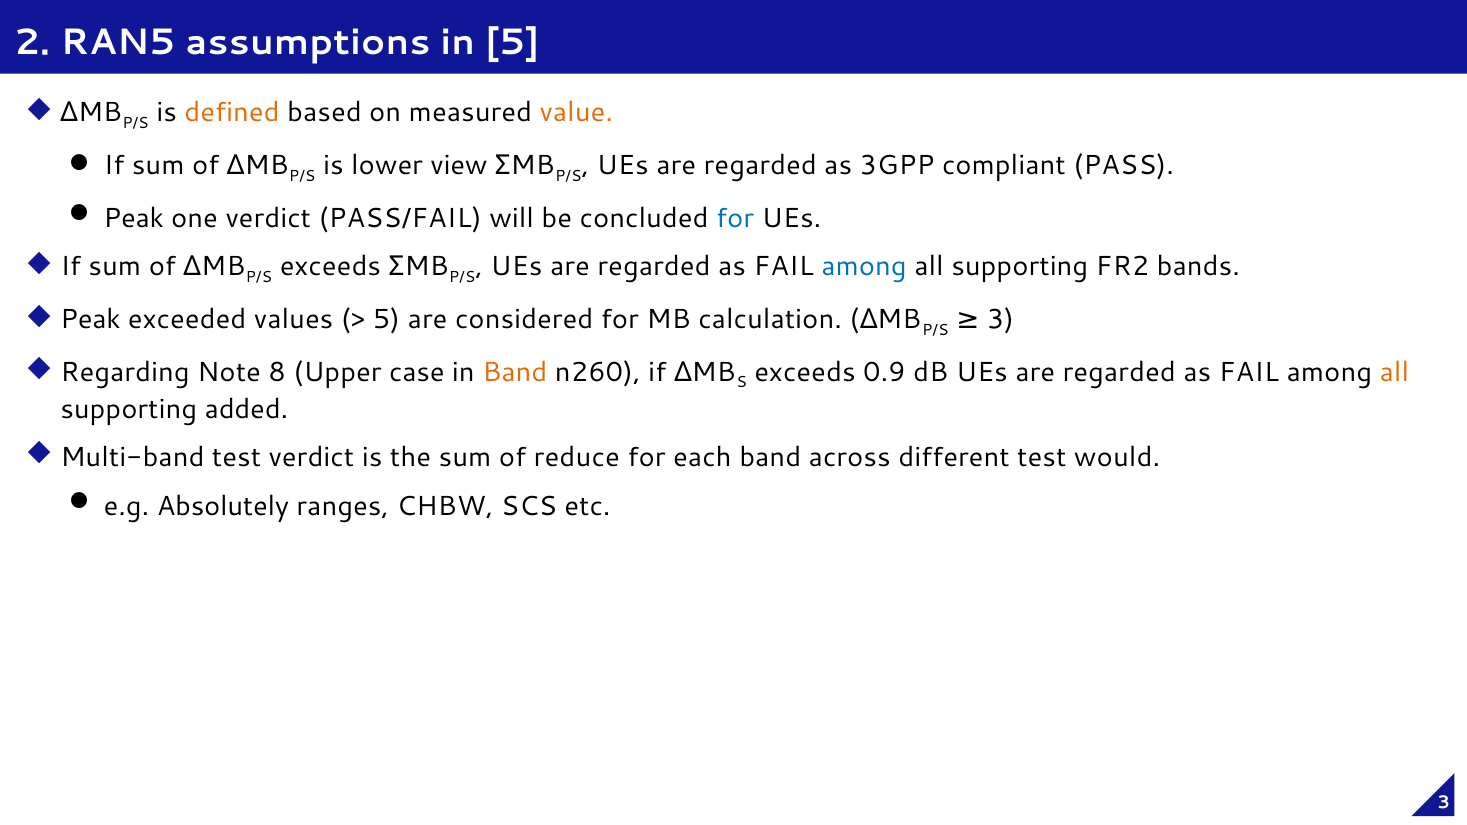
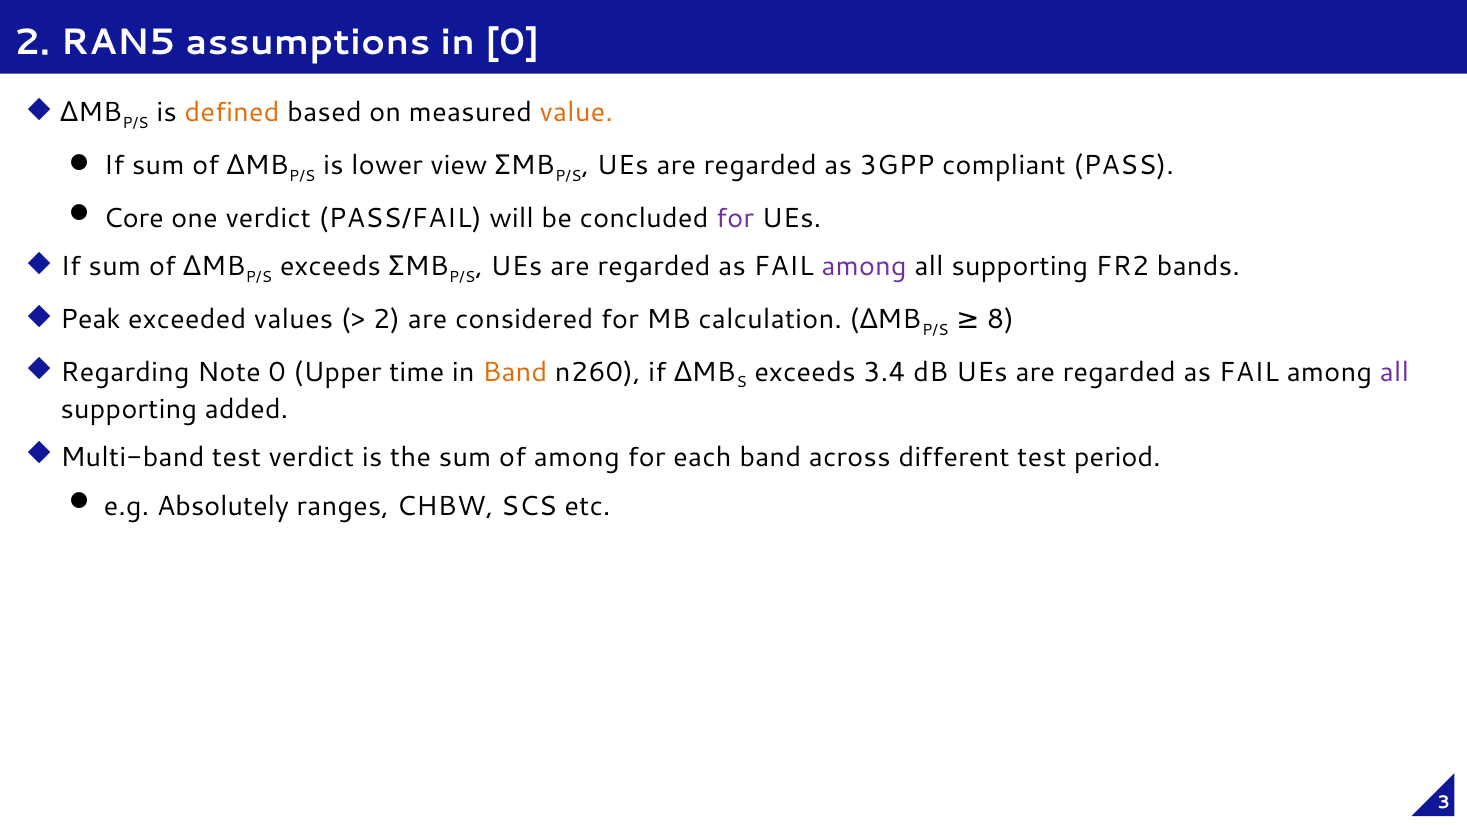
in 5: 5 -> 0
Peak at (134, 218): Peak -> Core
for at (735, 218) colour: blue -> purple
among at (864, 267) colour: blue -> purple
5 at (386, 319): 5 -> 2
3 at (1001, 319): 3 -> 8
Note 8: 8 -> 0
case: case -> time
0.9: 0.9 -> 3.4
all at (1394, 372) colour: orange -> purple
of reduce: reduce -> among
would: would -> period
